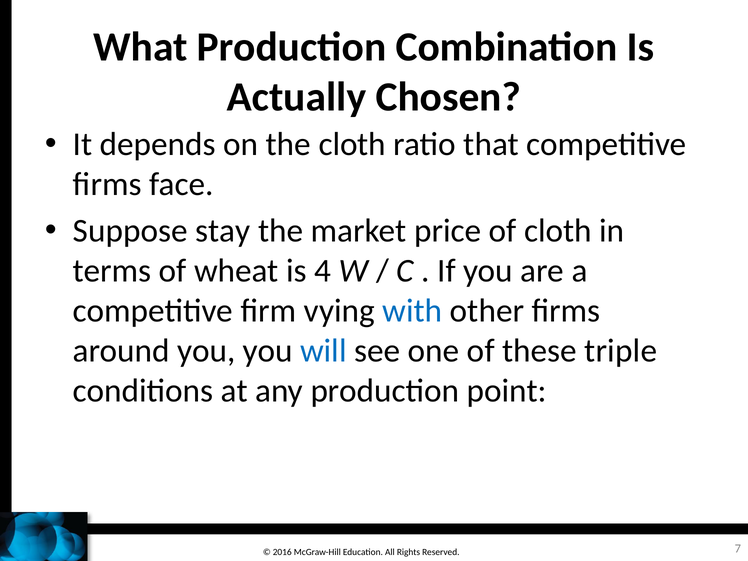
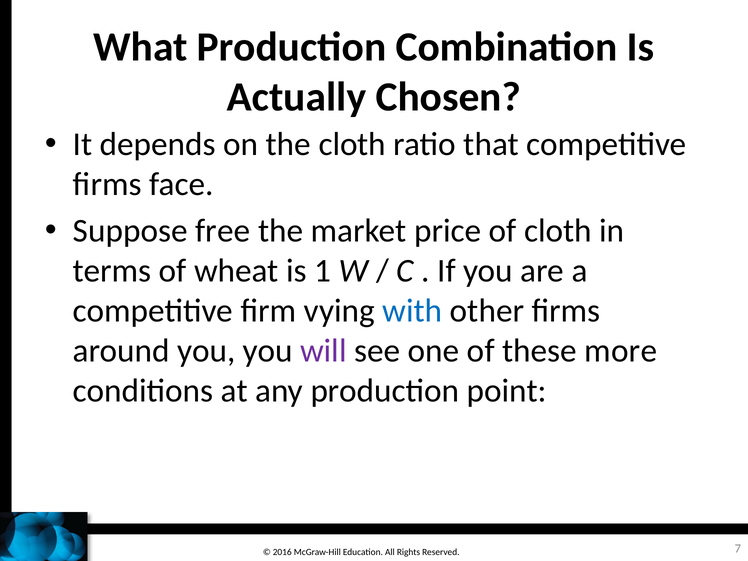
stay: stay -> free
4: 4 -> 1
will colour: blue -> purple
triple: triple -> more
